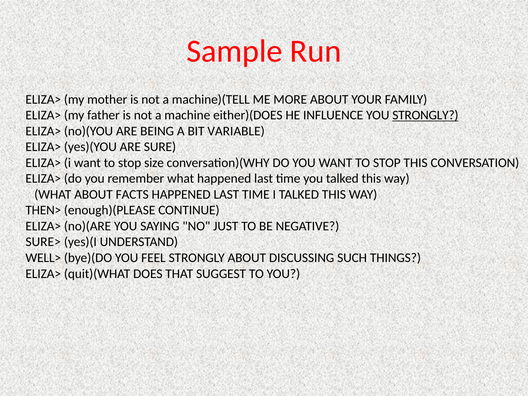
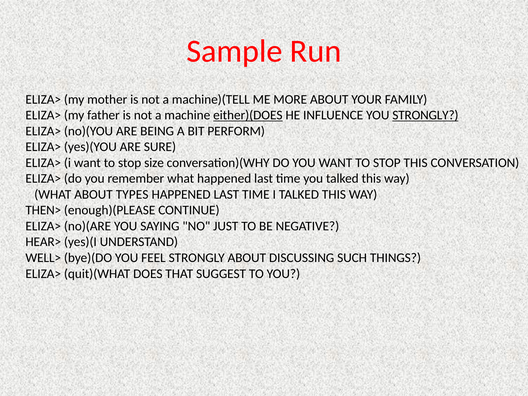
either)(DOES underline: none -> present
VARIABLE: VARIABLE -> PERFORM
FACTS: FACTS -> TYPES
SURE>: SURE> -> HEAR>
